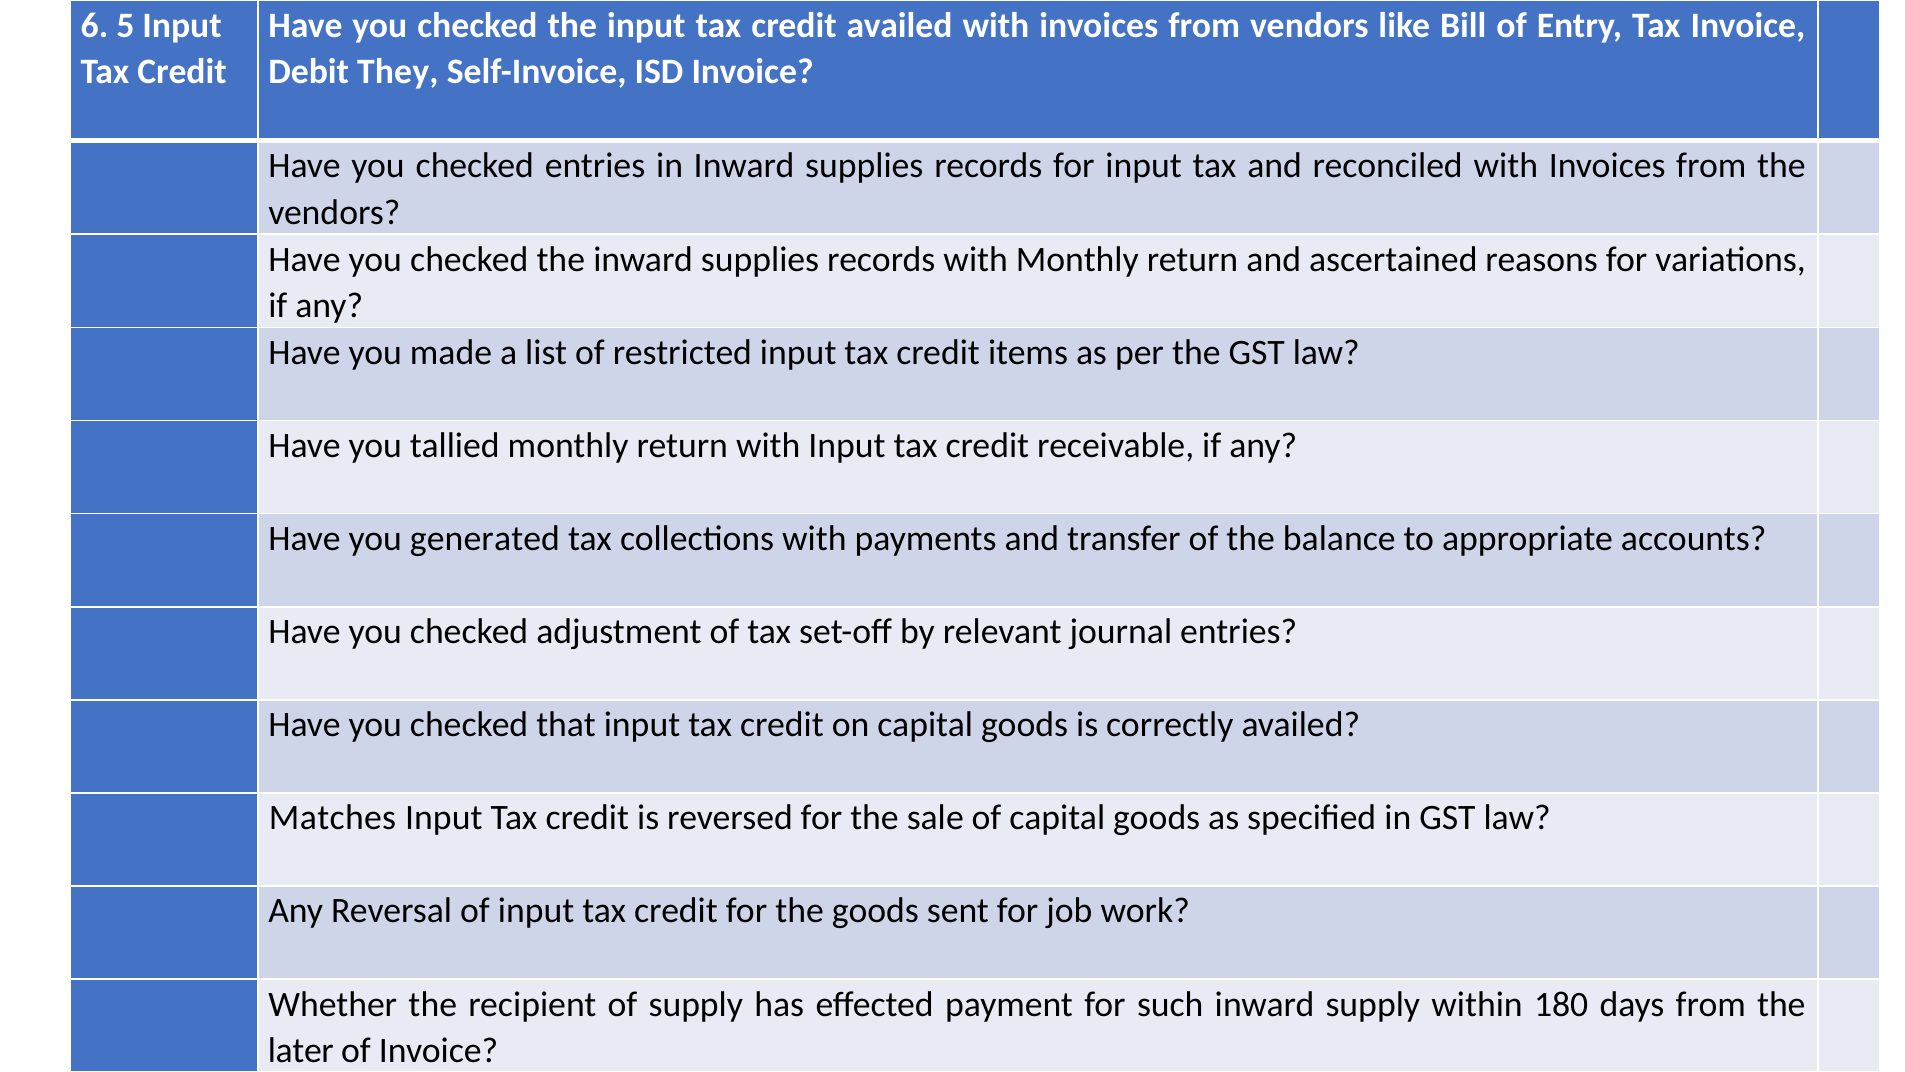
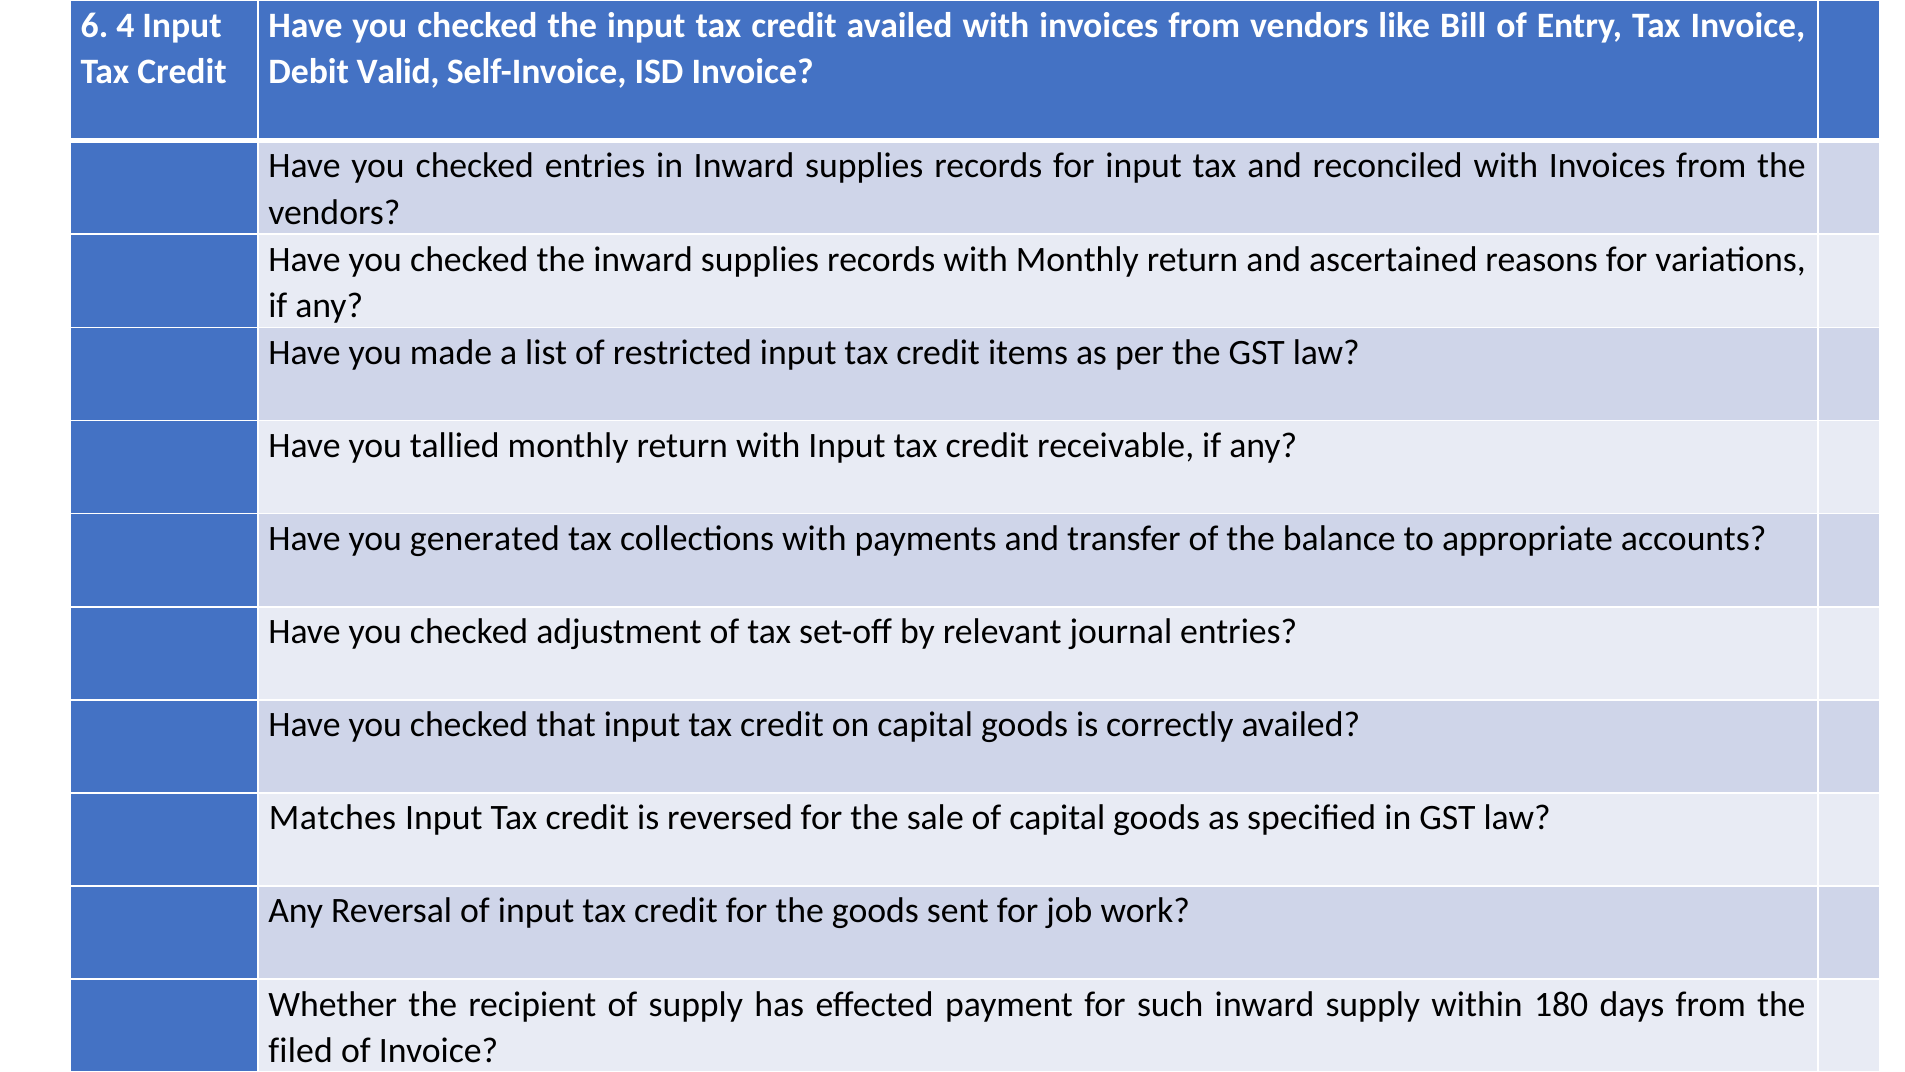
5: 5 -> 4
They: They -> Valid
later: later -> filed
